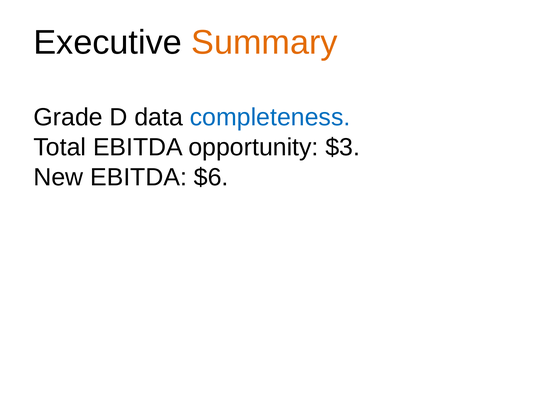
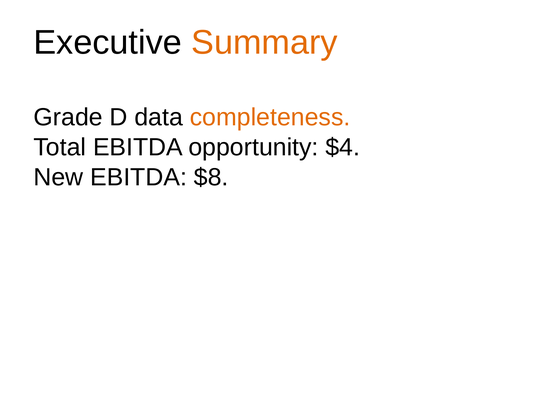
completeness colour: blue -> orange
$3: $3 -> $4
$6: $6 -> $8
